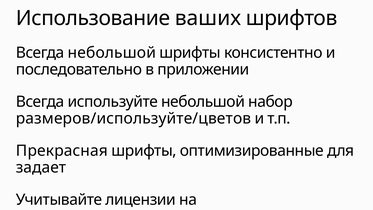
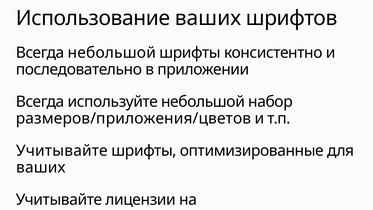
размеров/используйте/цветов: размеров/используйте/цветов -> размеров/приложения/цветов
Прекрасная at (62, 151): Прекрасная -> Учитывайте
задает at (41, 167): задает -> ваших
